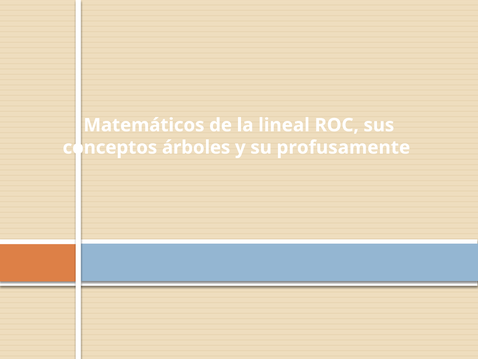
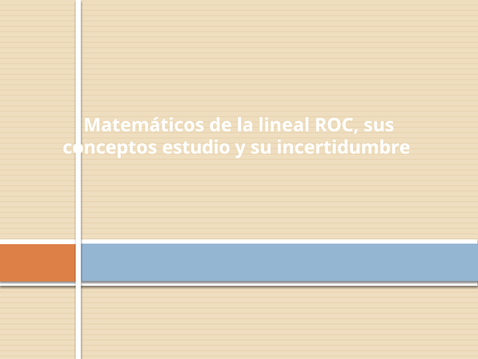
árboles: árboles -> estudio
profusamente: profusamente -> incertidumbre
